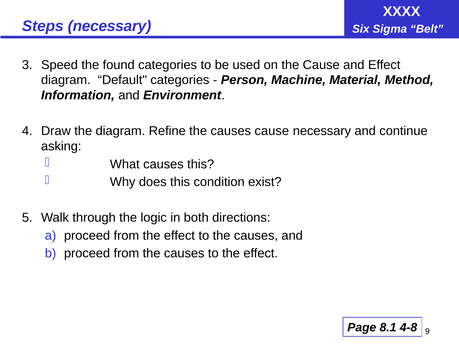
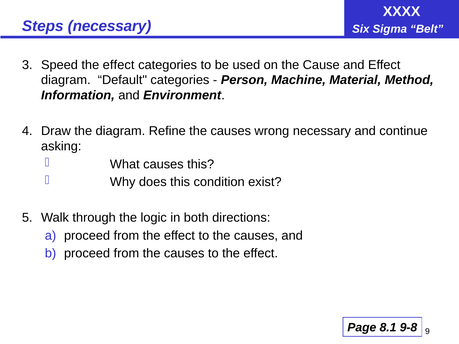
found at (119, 65): found -> effect
causes cause: cause -> wrong
4-8: 4-8 -> 9-8
